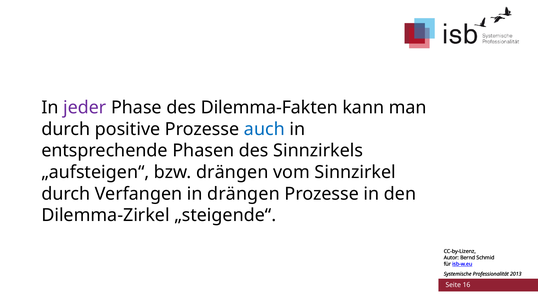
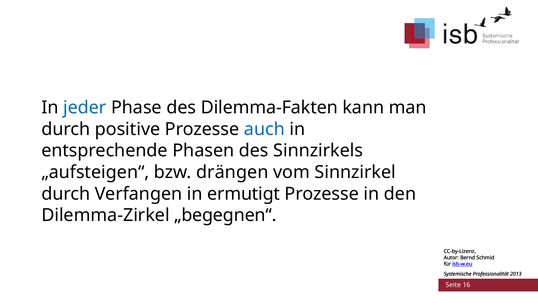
jeder colour: purple -> blue
in drängen: drängen -> ermutigt
„steigende“: „steigende“ -> „begegnen“
